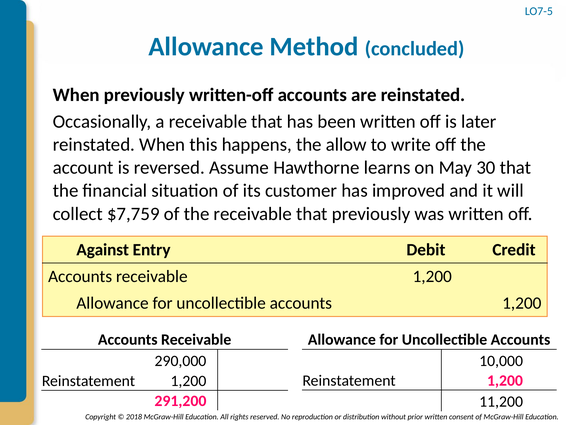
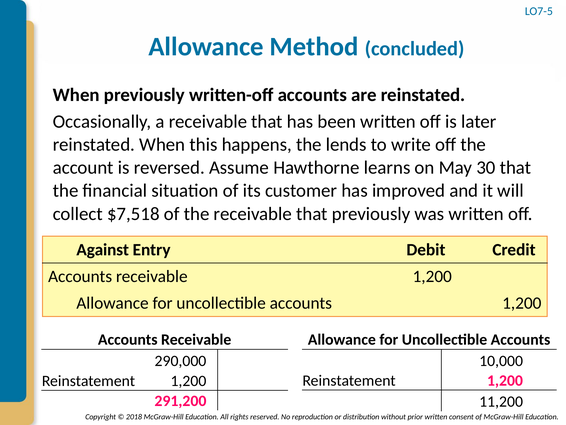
allow: allow -> lends
$7,759: $7,759 -> $7,518
